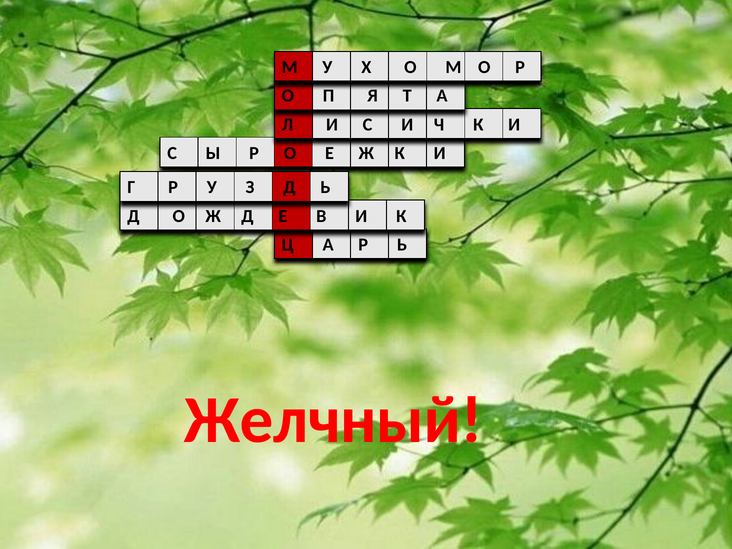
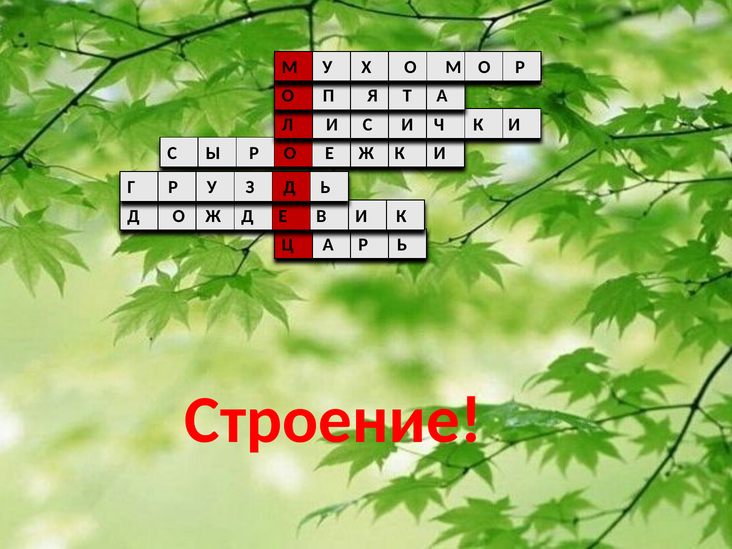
Желчный: Желчный -> Строение
